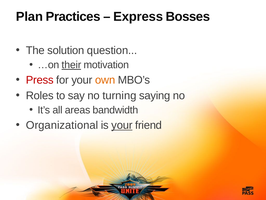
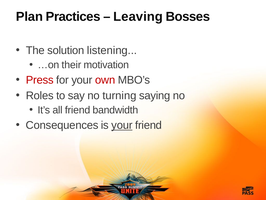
Express: Express -> Leaving
question: question -> listening
their underline: present -> none
own colour: orange -> red
all areas: areas -> friend
Organizational: Organizational -> Consequences
